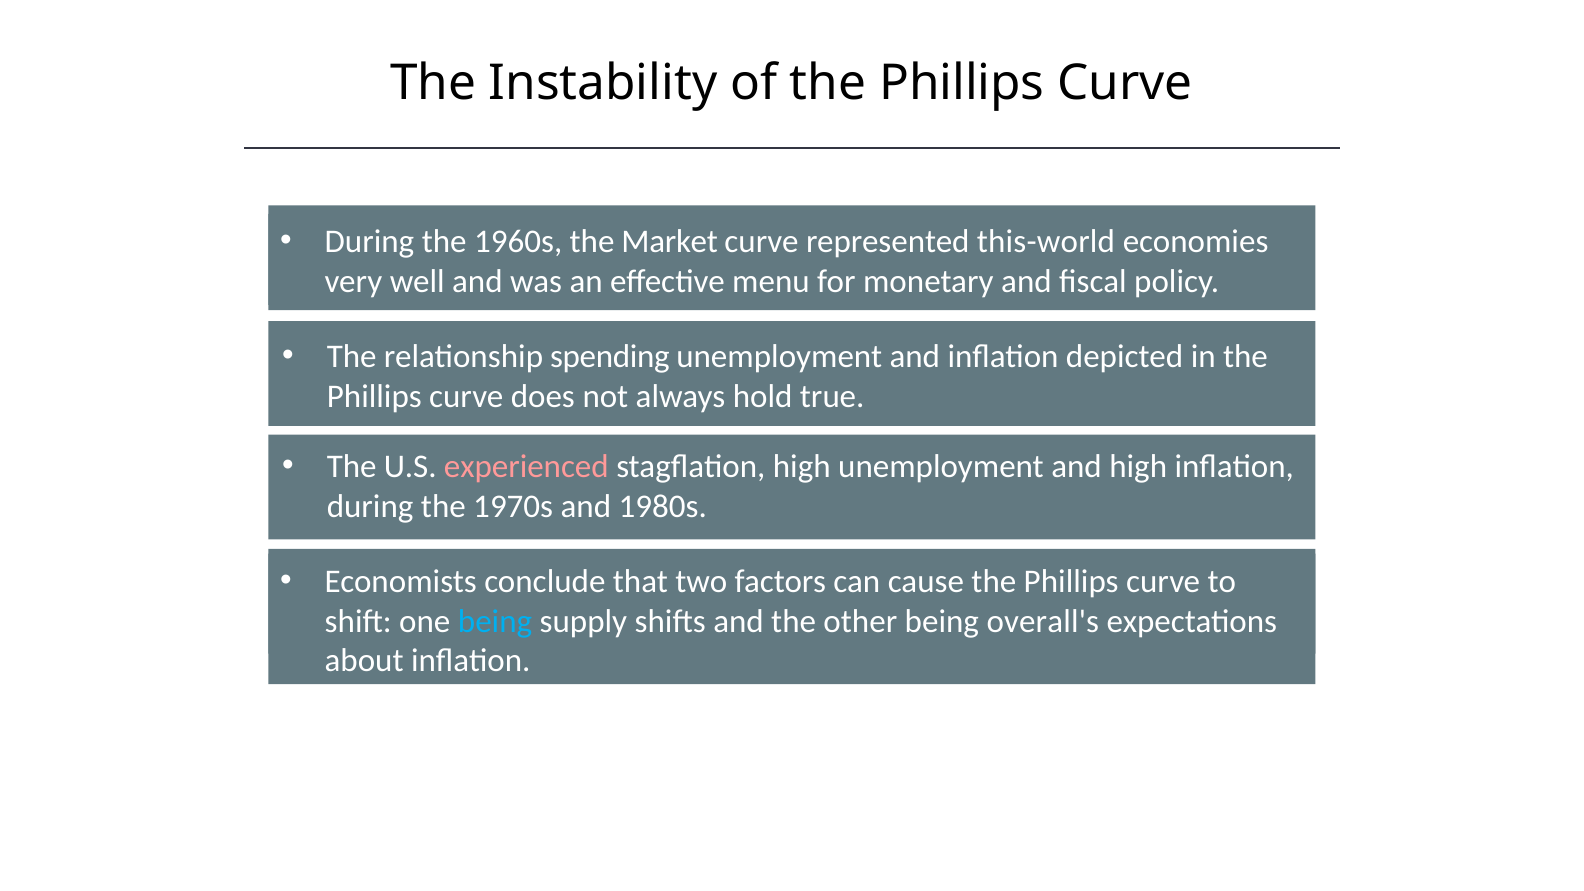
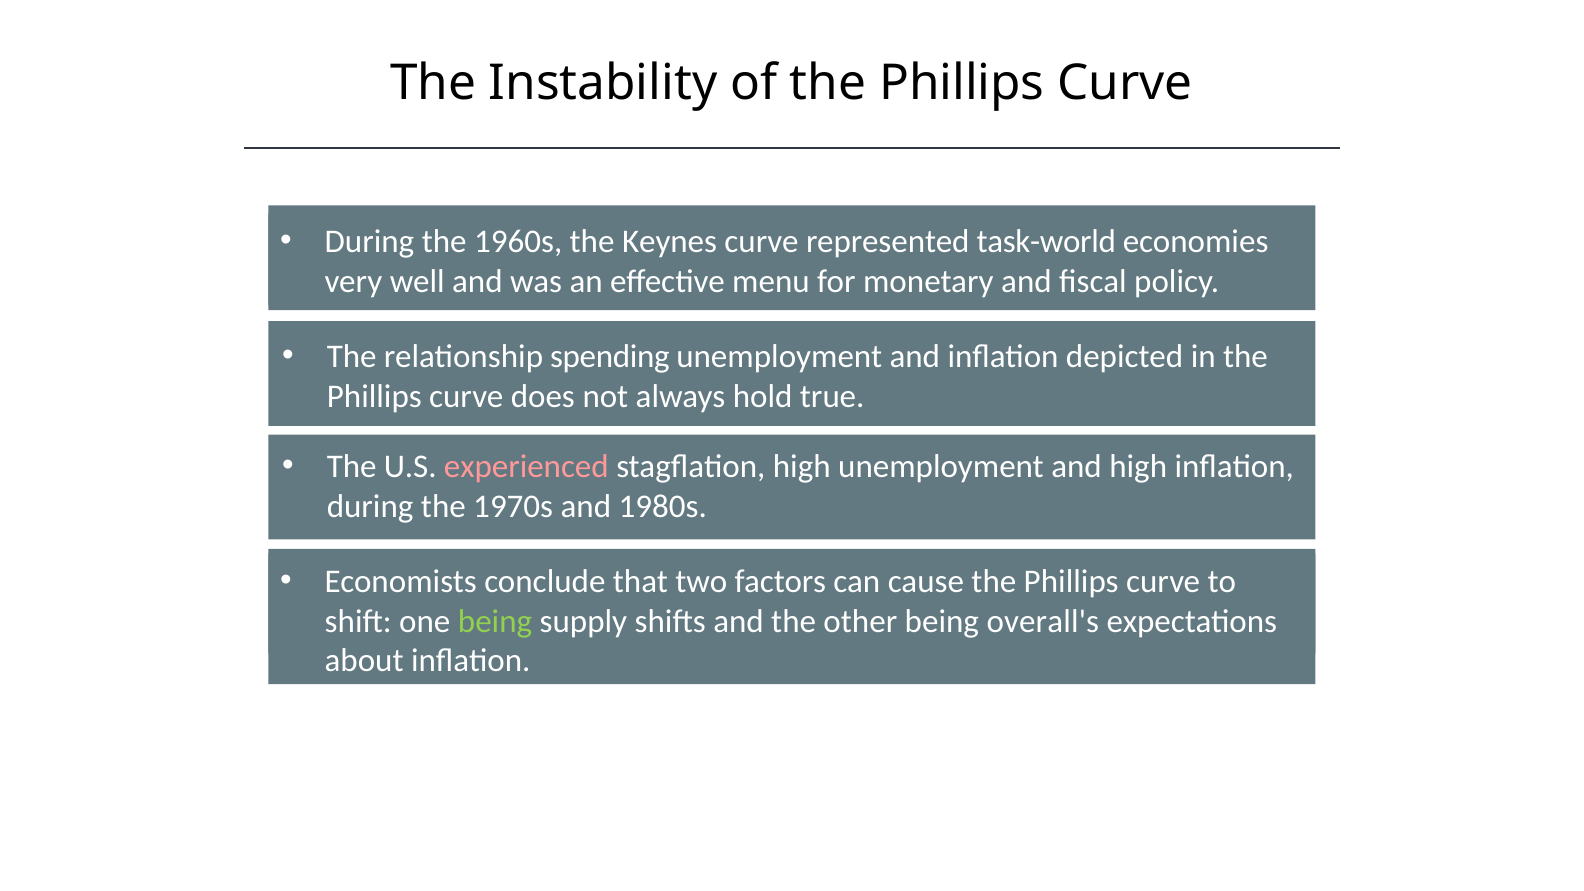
Market: Market -> Keynes
this-world: this-world -> task-world
being at (495, 621) colour: light blue -> light green
